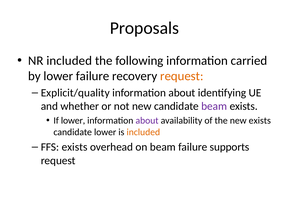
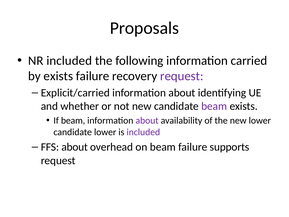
by lower: lower -> exists
request at (182, 76) colour: orange -> purple
Explicit/quality: Explicit/quality -> Explicit/carried
If lower: lower -> beam
new exists: exists -> lower
included at (143, 132) colour: orange -> purple
FFS exists: exists -> about
